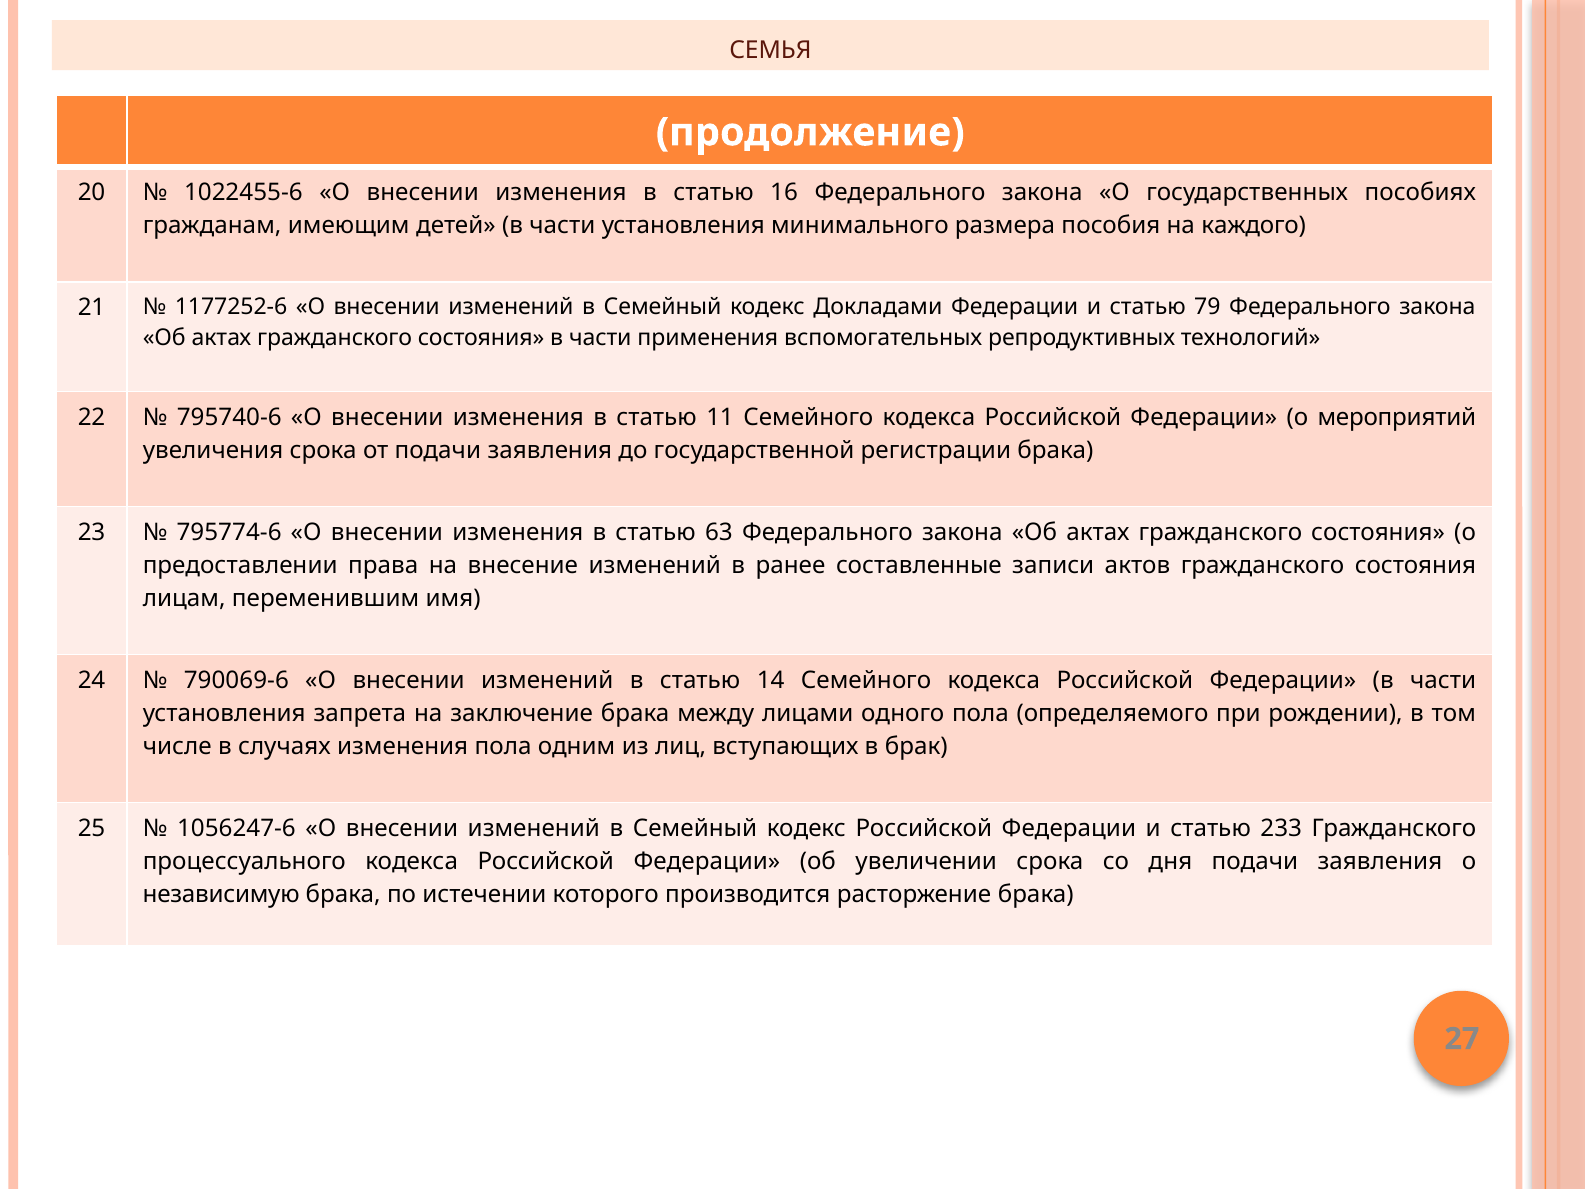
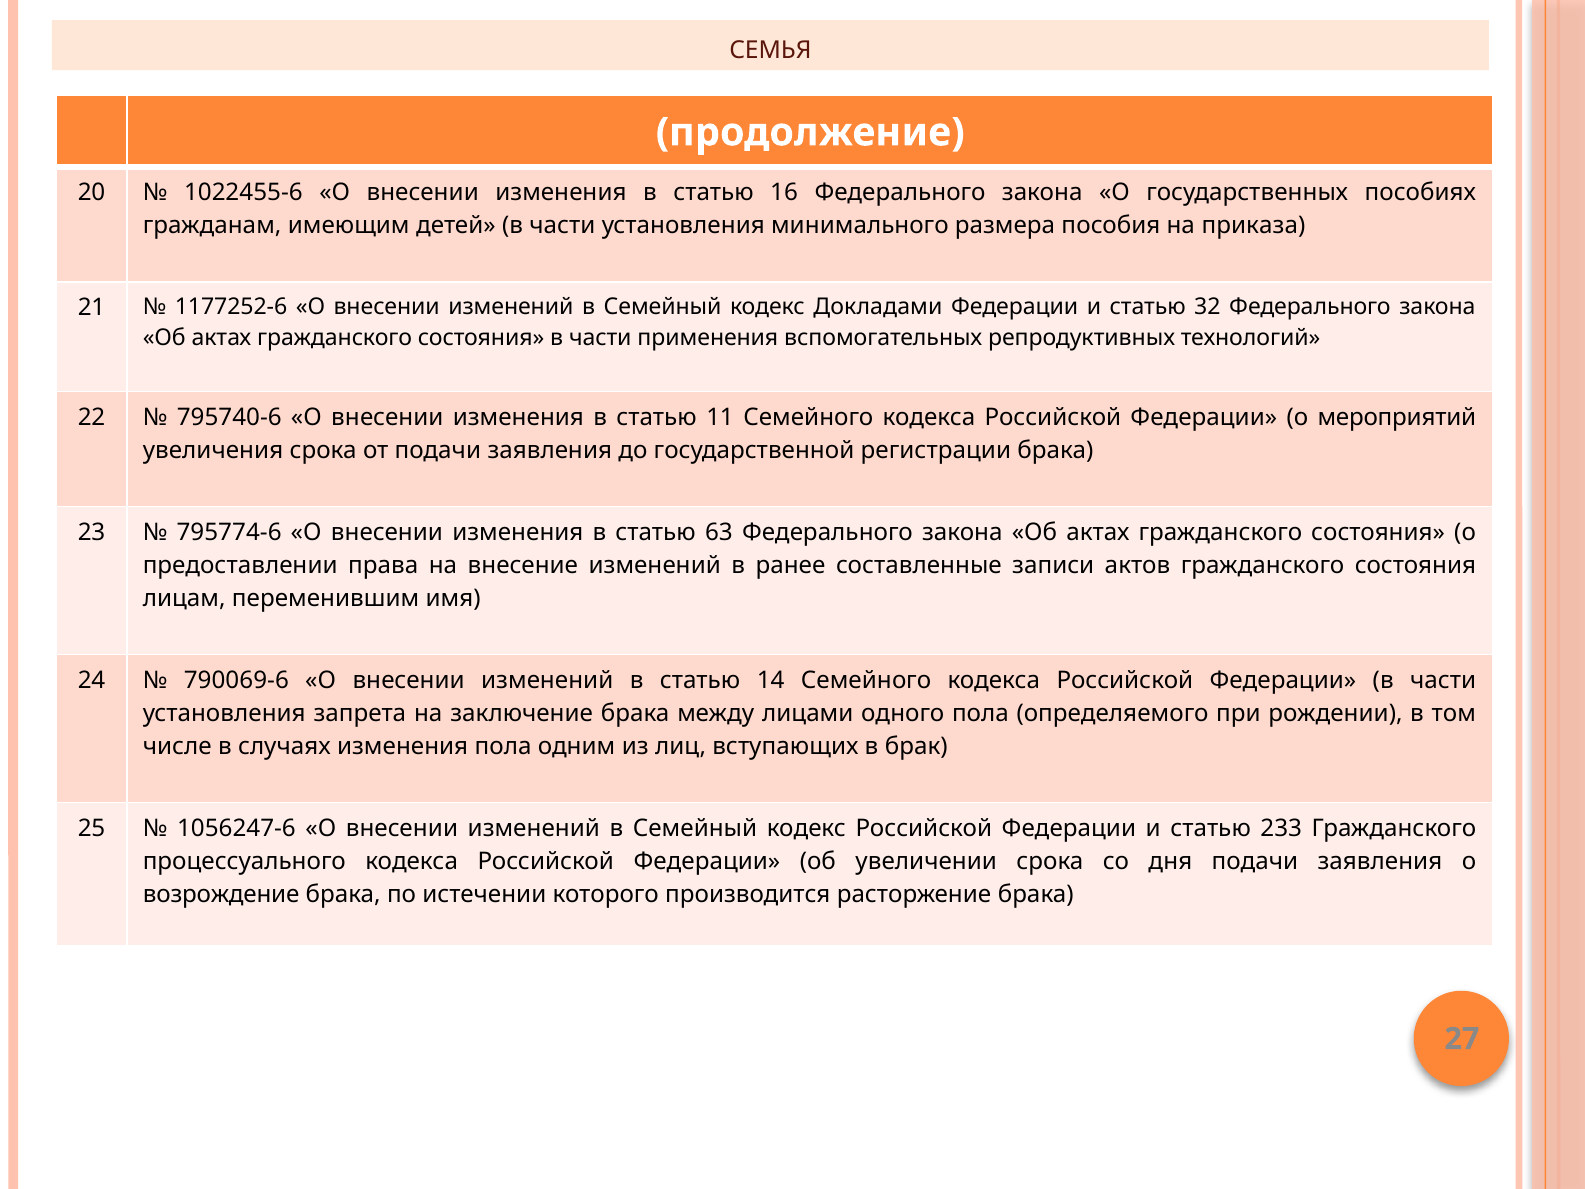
каждого: каждого -> приказа
79: 79 -> 32
независимую: независимую -> возрождение
